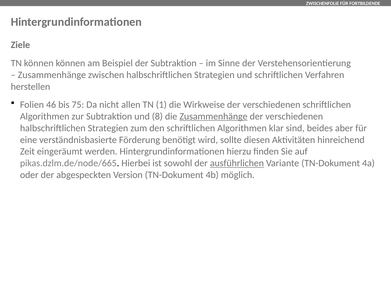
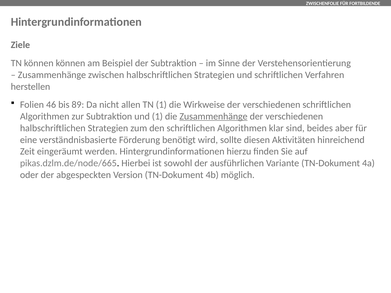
75: 75 -> 89
und 8: 8 -> 1
ausführlichen underline: present -> none
